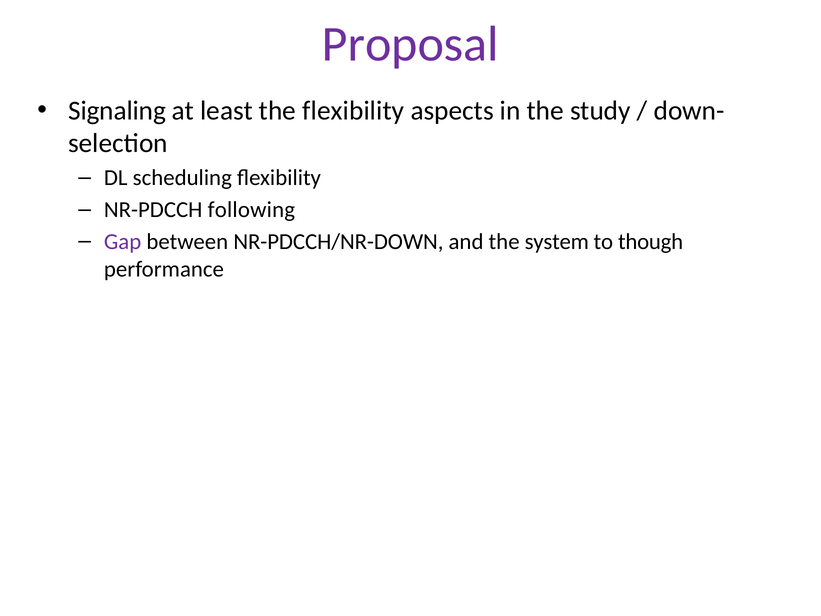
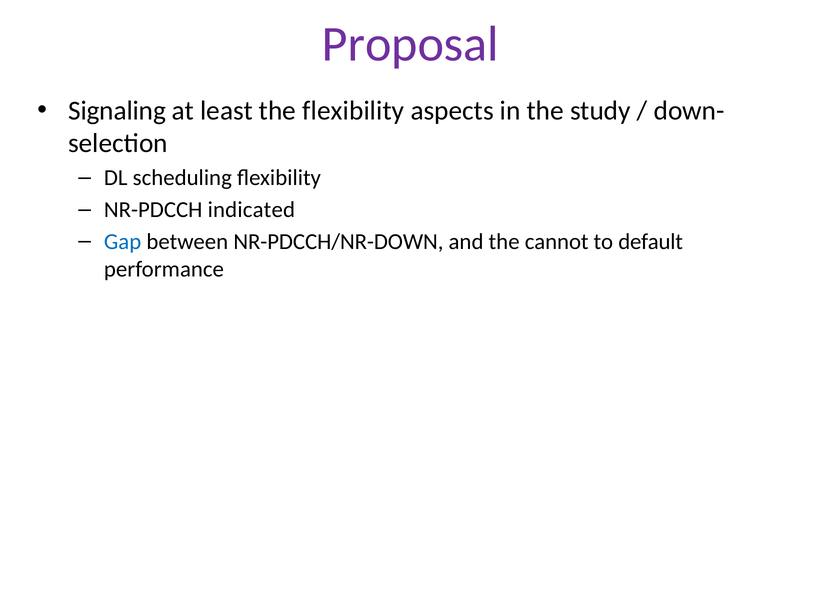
following: following -> indicated
Gap colour: purple -> blue
system: system -> cannot
though: though -> default
